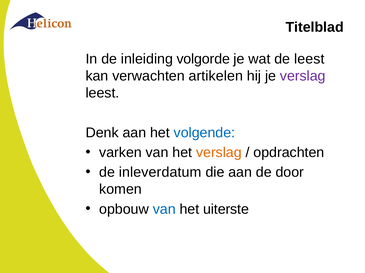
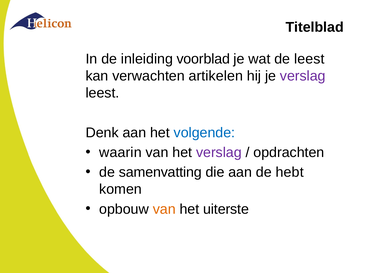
volgorde: volgorde -> voorblad
varken: varken -> waarin
verslag at (219, 153) colour: orange -> purple
inleverdatum: inleverdatum -> samenvatting
door: door -> hebt
van at (164, 210) colour: blue -> orange
